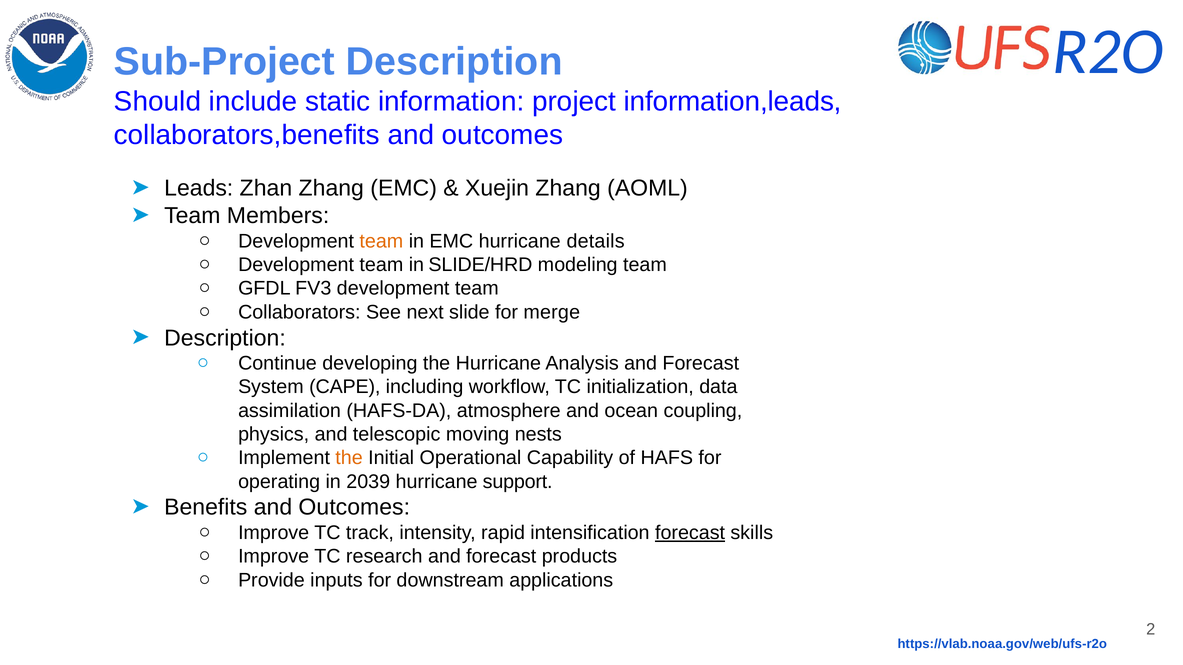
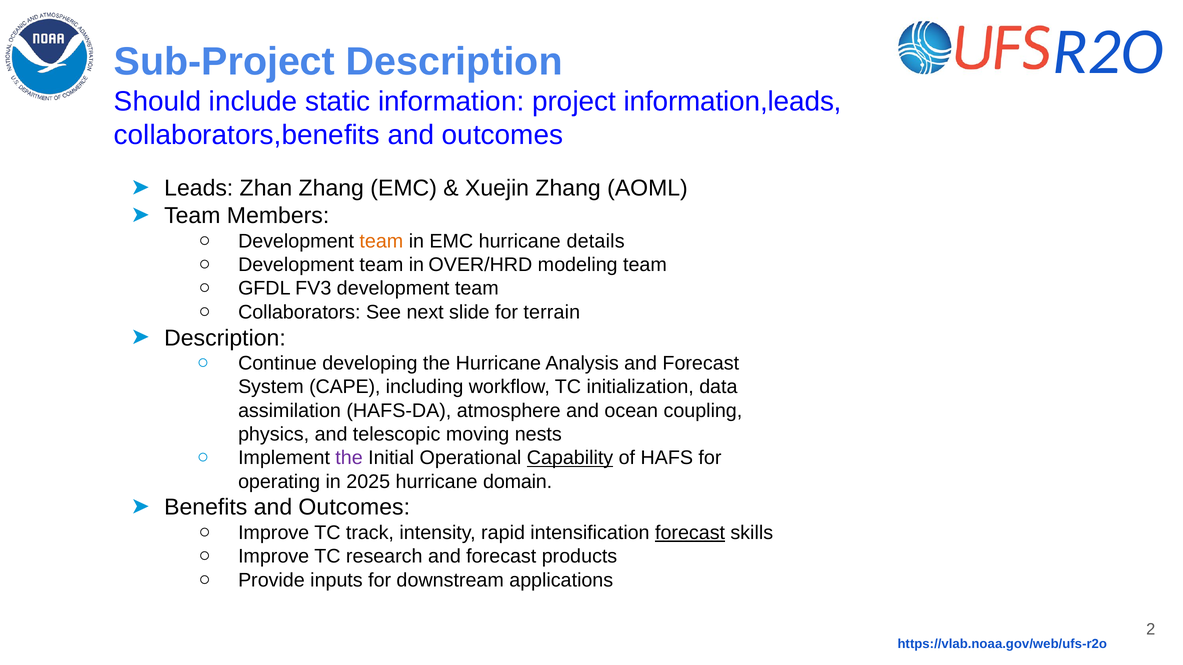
SLIDE/HRD: SLIDE/HRD -> OVER/HRD
merge: merge -> terrain
the at (349, 458) colour: orange -> purple
Capability underline: none -> present
2039: 2039 -> 2025
support: support -> domain
